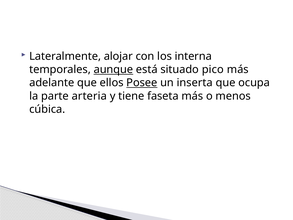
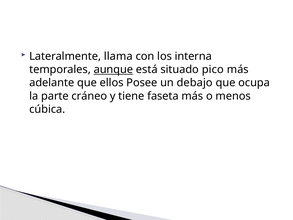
alojar: alojar -> llama
Posee underline: present -> none
inserta: inserta -> debajo
arteria: arteria -> cráneo
